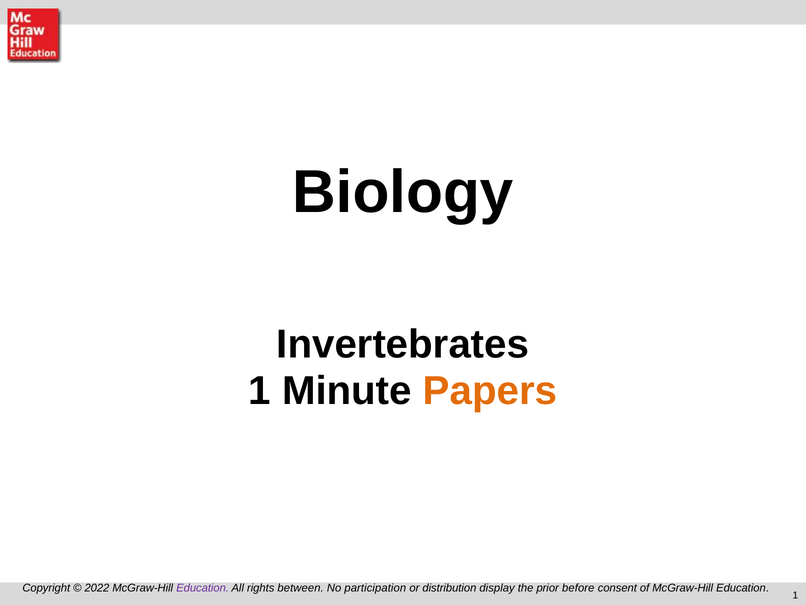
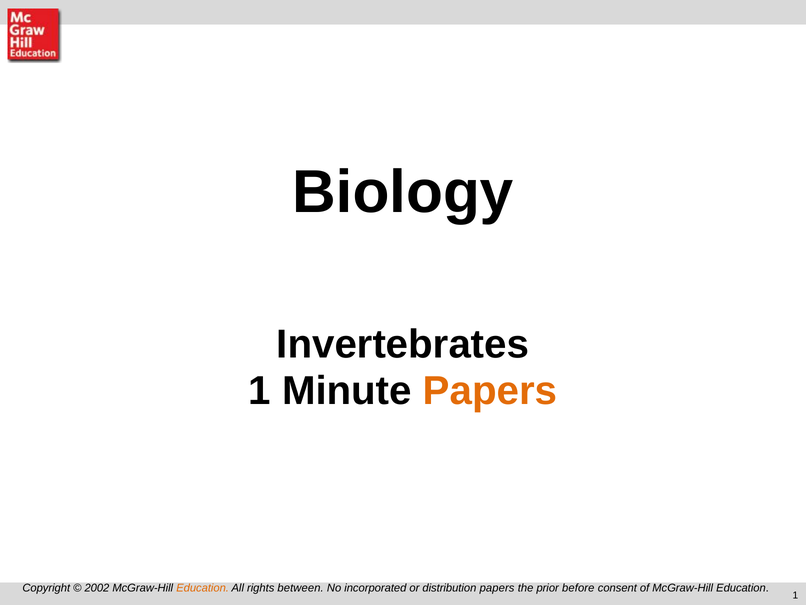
2022: 2022 -> 2002
Education at (203, 587) colour: purple -> orange
participation: participation -> incorporated
distribution display: display -> papers
